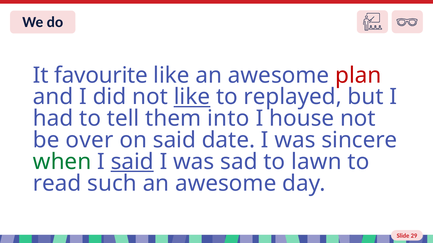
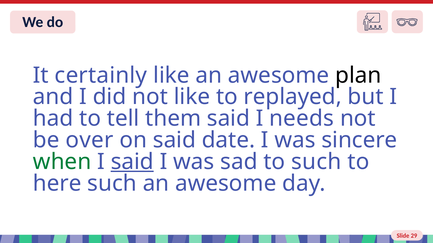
favourite: favourite -> certainly
plan colour: red -> black
like at (192, 97) underline: present -> none
them into: into -> said
house: house -> needs
to lawn: lawn -> such
read: read -> here
